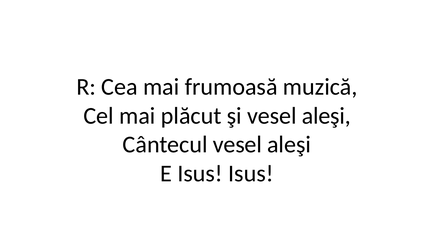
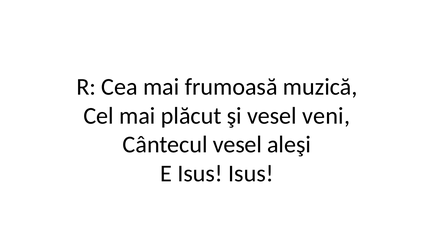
şi vesel aleşi: aleşi -> veni
